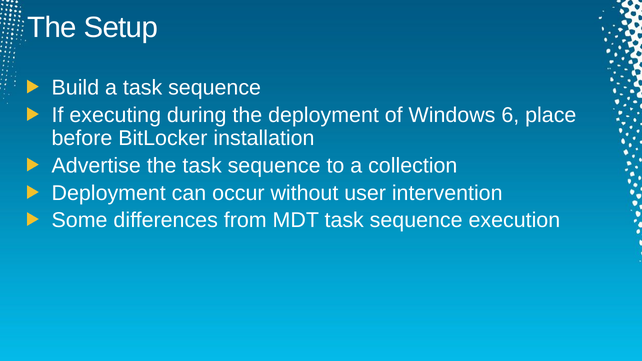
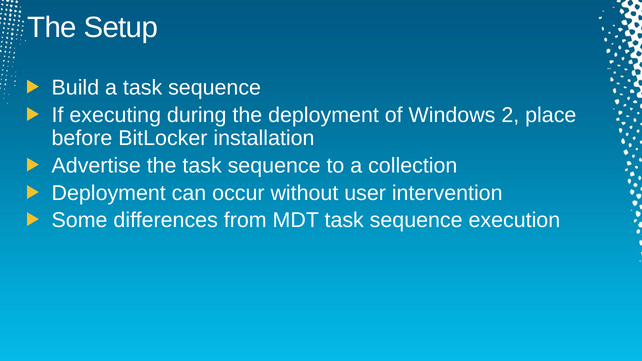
6: 6 -> 2
